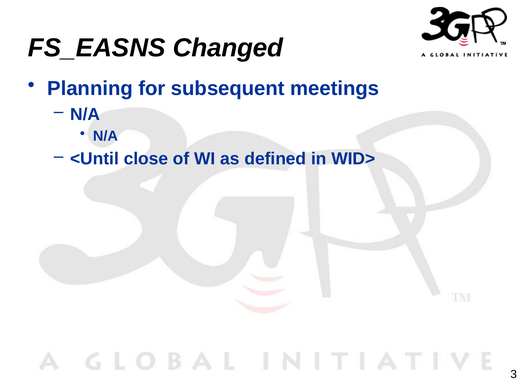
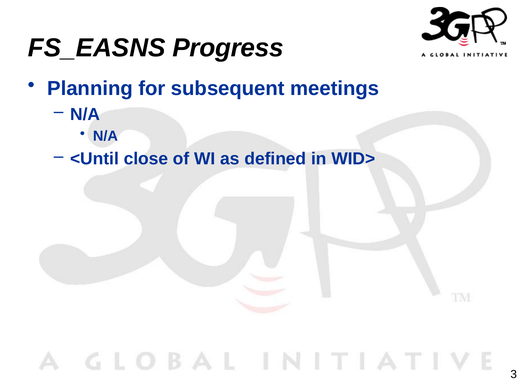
Changed: Changed -> Progress
